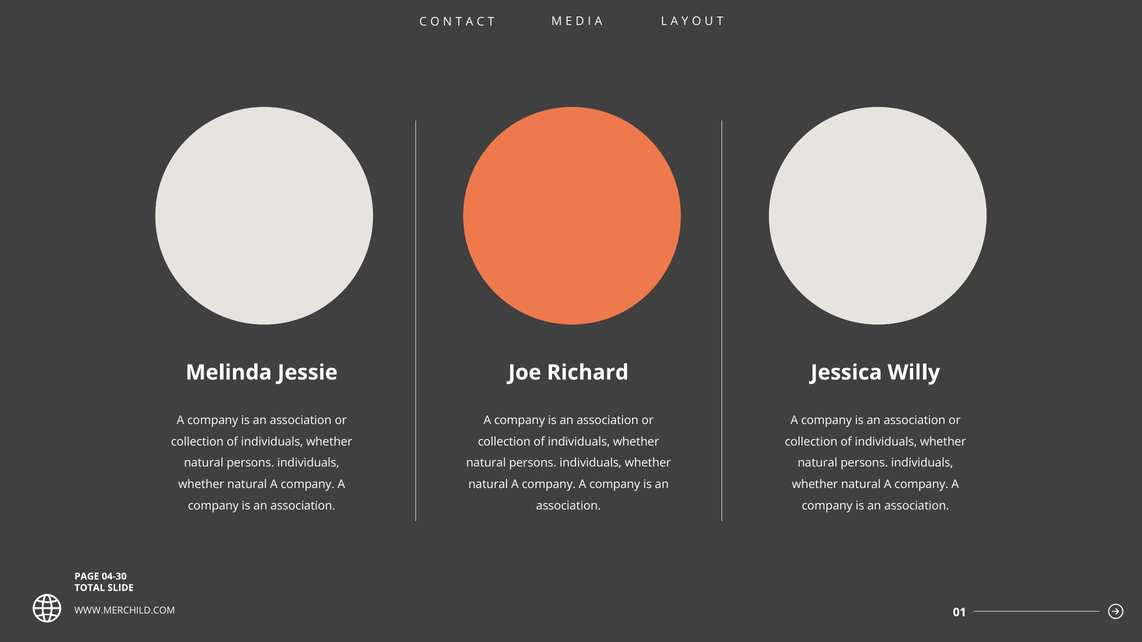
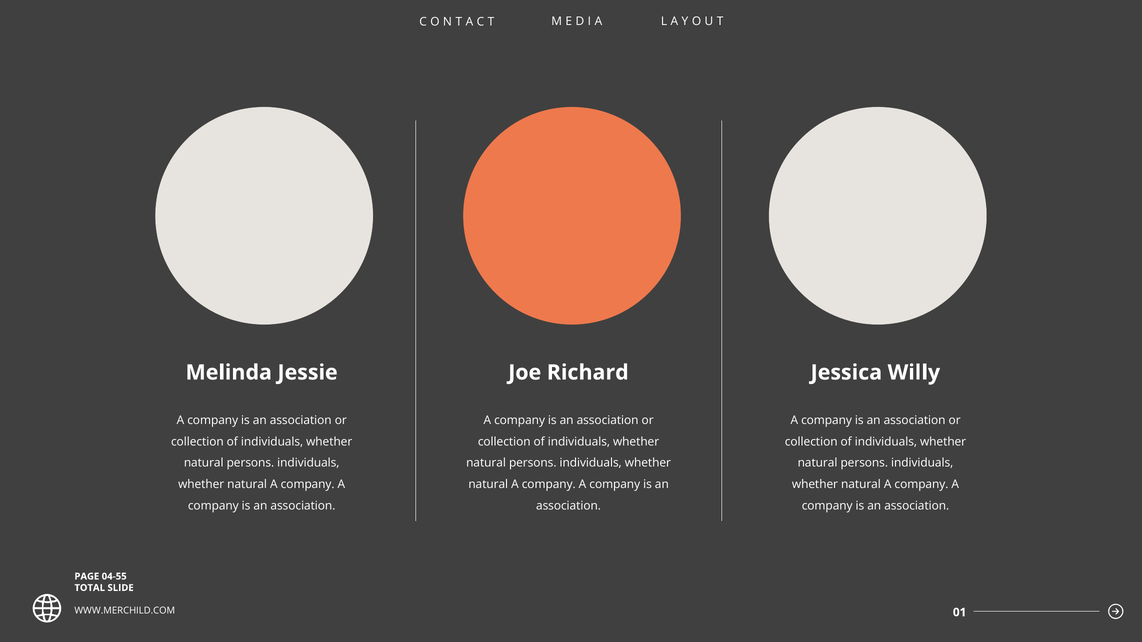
04-30: 04-30 -> 04-55
